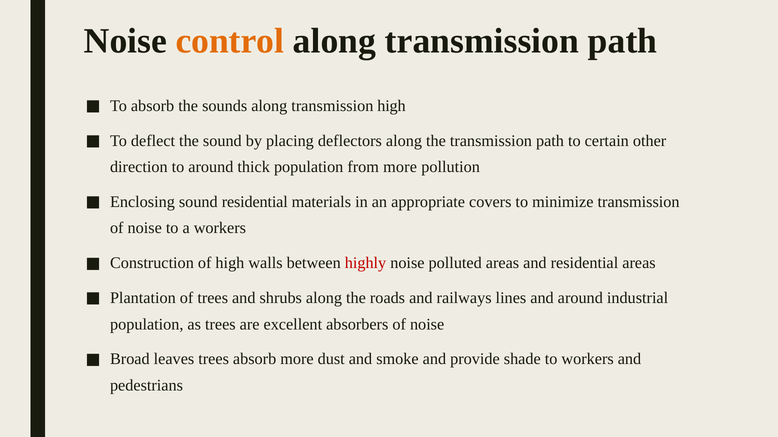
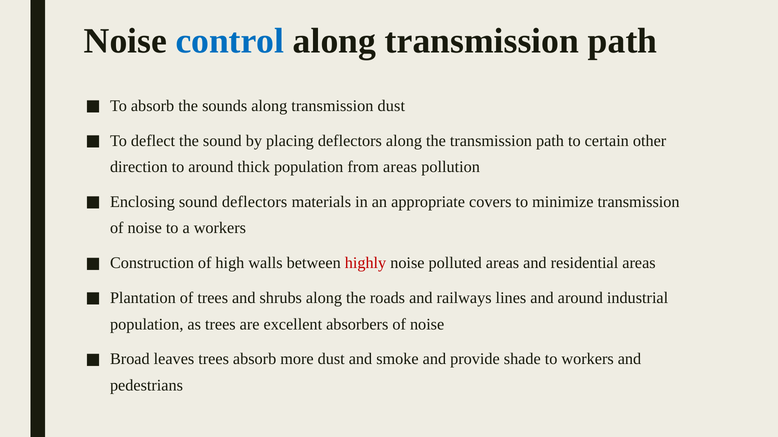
control colour: orange -> blue
transmission high: high -> dust
from more: more -> areas
sound residential: residential -> deflectors
